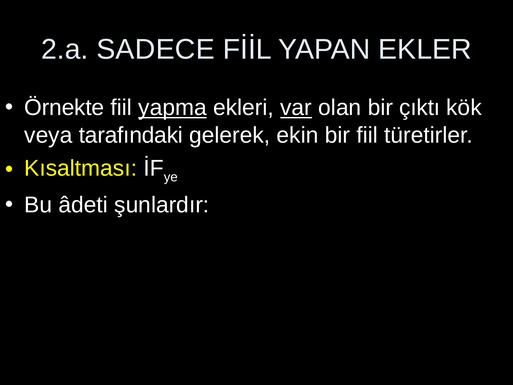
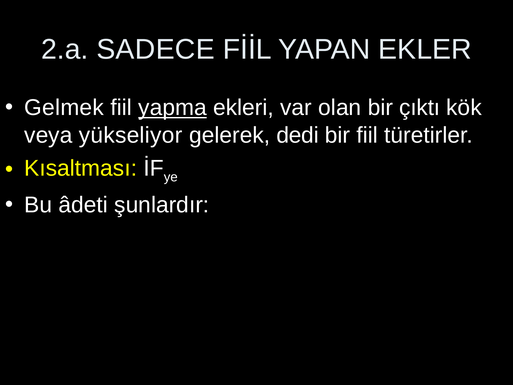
Örnekte: Örnekte -> Gelmek
var underline: present -> none
tarafındaki: tarafındaki -> yükseliyor
ekin: ekin -> dedi
